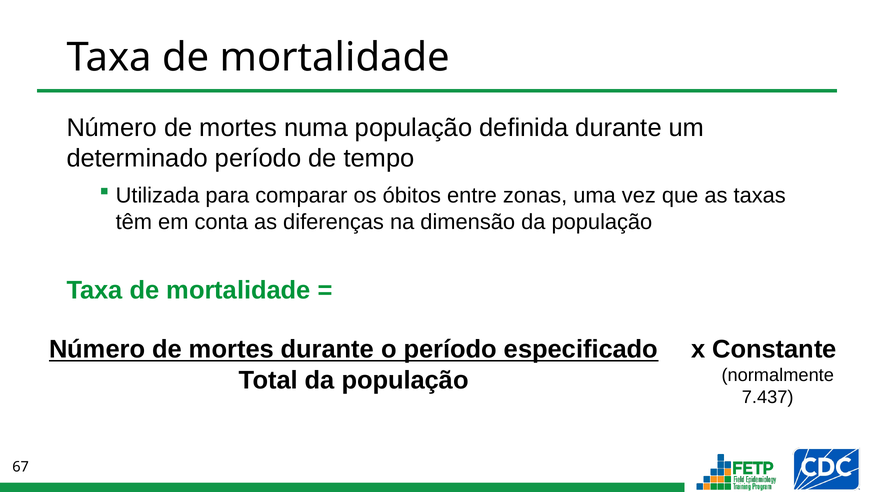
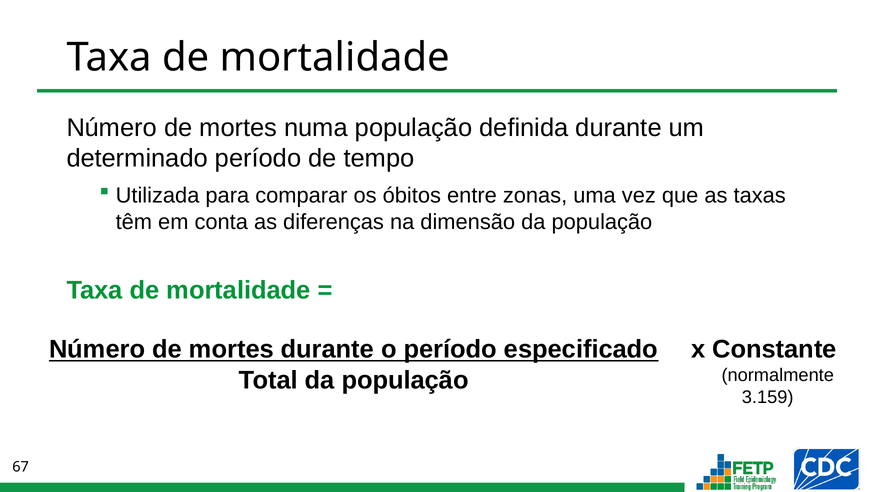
7.437: 7.437 -> 3.159
